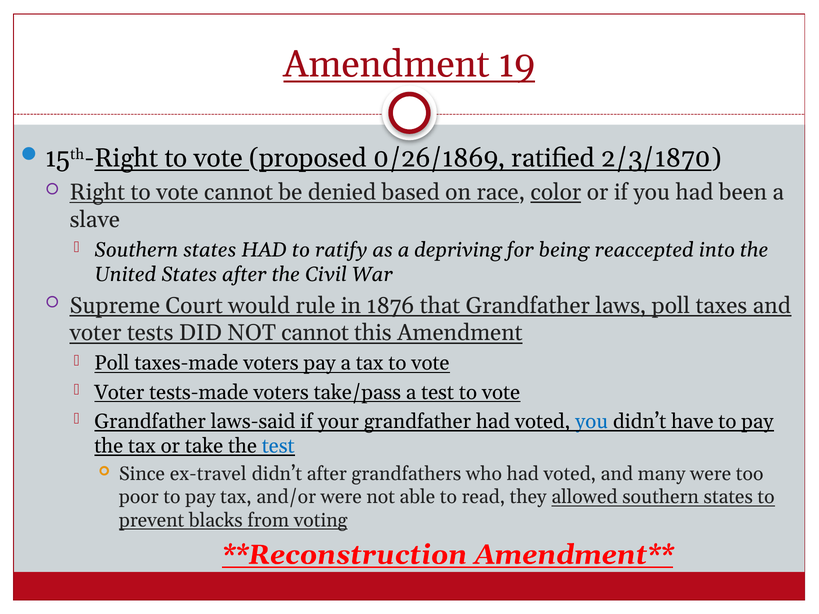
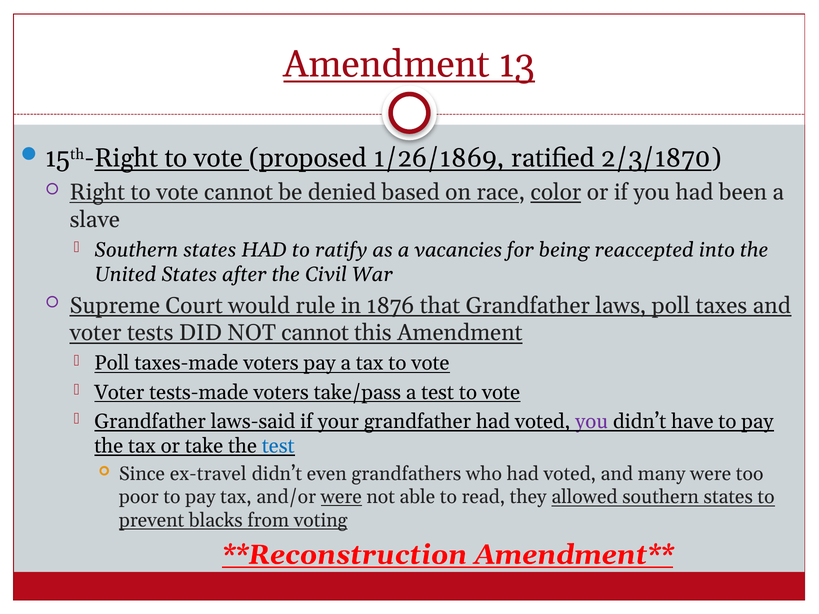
19: 19 -> 13
0/26/1869: 0/26/1869 -> 1/26/1869
depriving: depriving -> vacancies
you at (592, 422) colour: blue -> purple
didn’t after: after -> even
were at (341, 497) underline: none -> present
